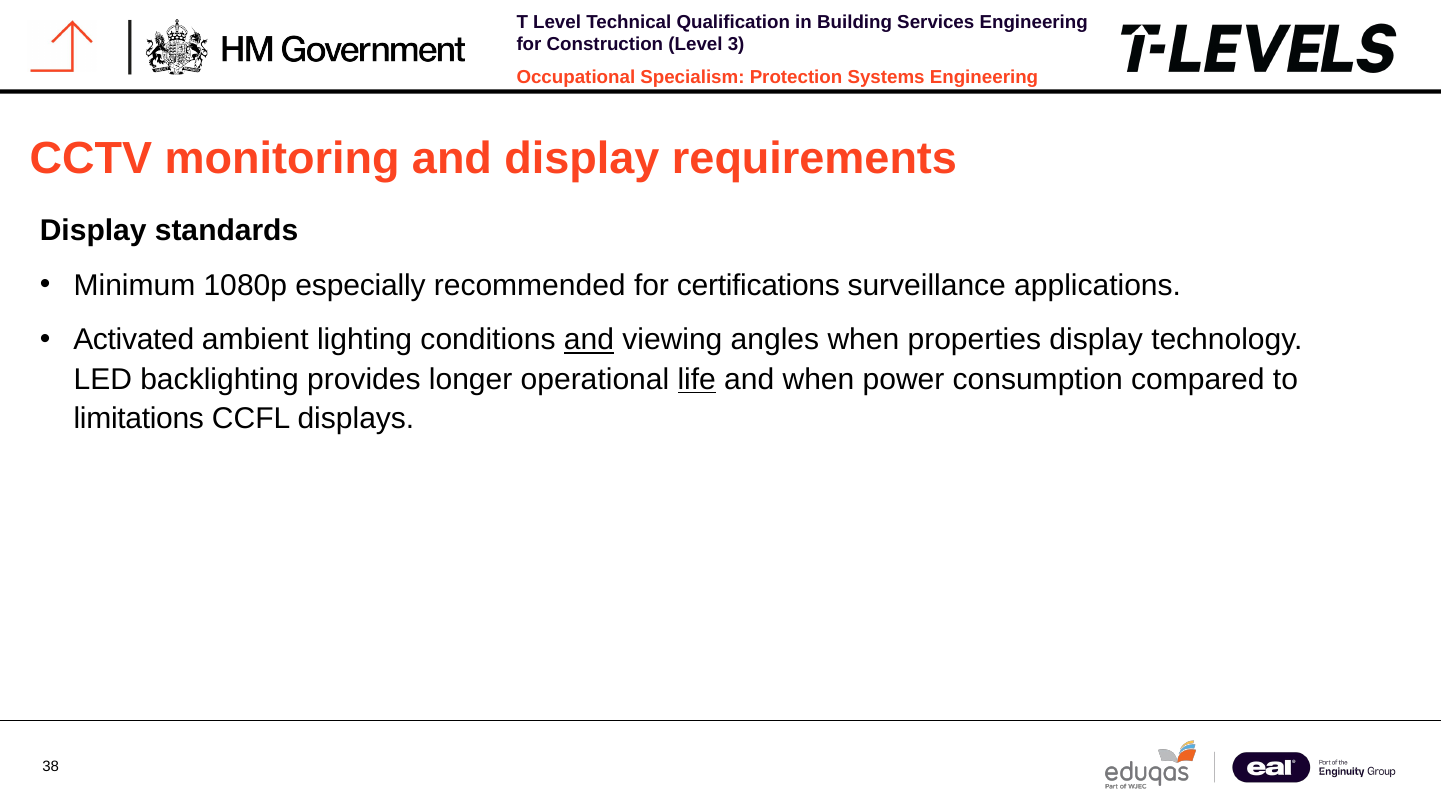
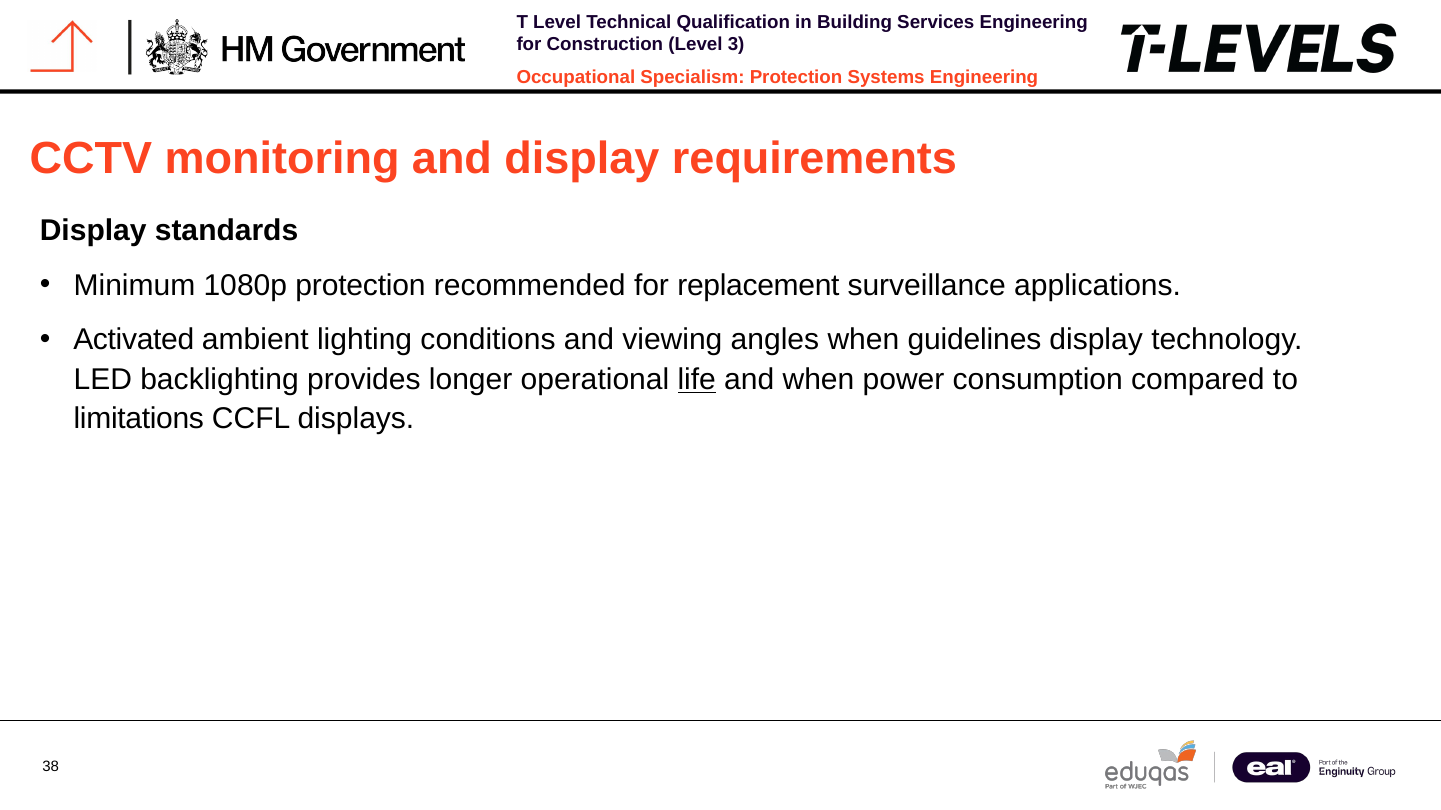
1080p especially: especially -> protection
certifications: certifications -> replacement
and at (589, 340) underline: present -> none
properties: properties -> guidelines
